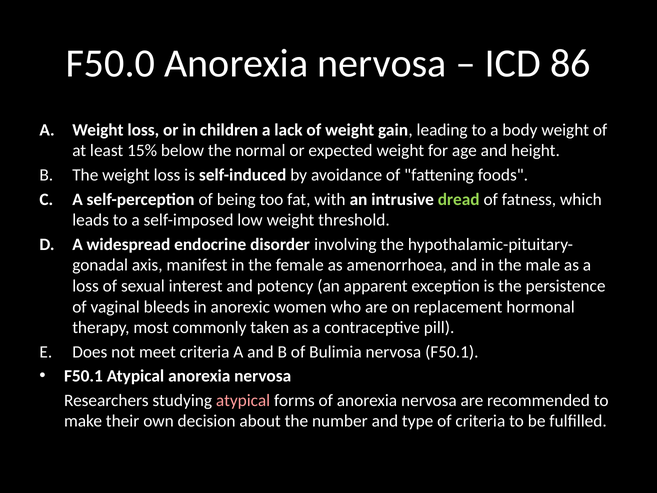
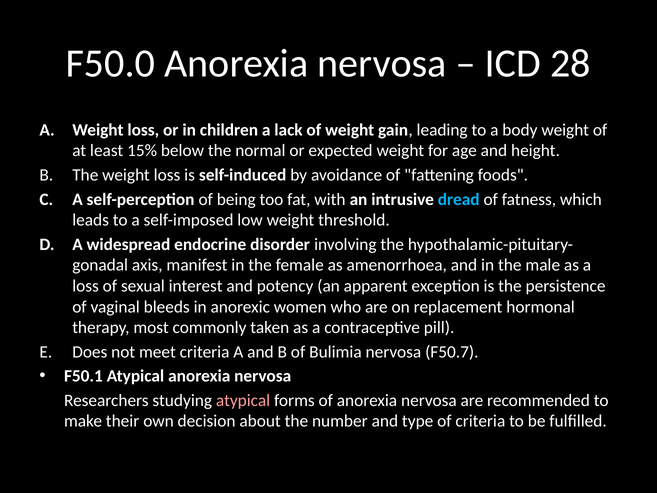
86: 86 -> 28
dread colour: light green -> light blue
nervosa F50.1: F50.1 -> F50.7
